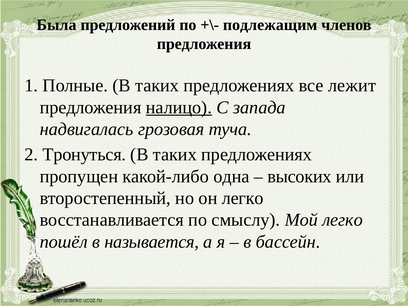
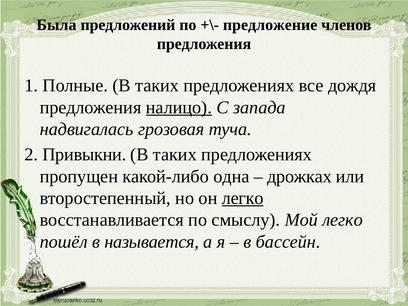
подлежащим: подлежащим -> предложение
лежит: лежит -> дождя
Тронуться: Тронуться -> Привыкни
высоких: высоких -> дрожках
легко at (243, 198) underline: none -> present
